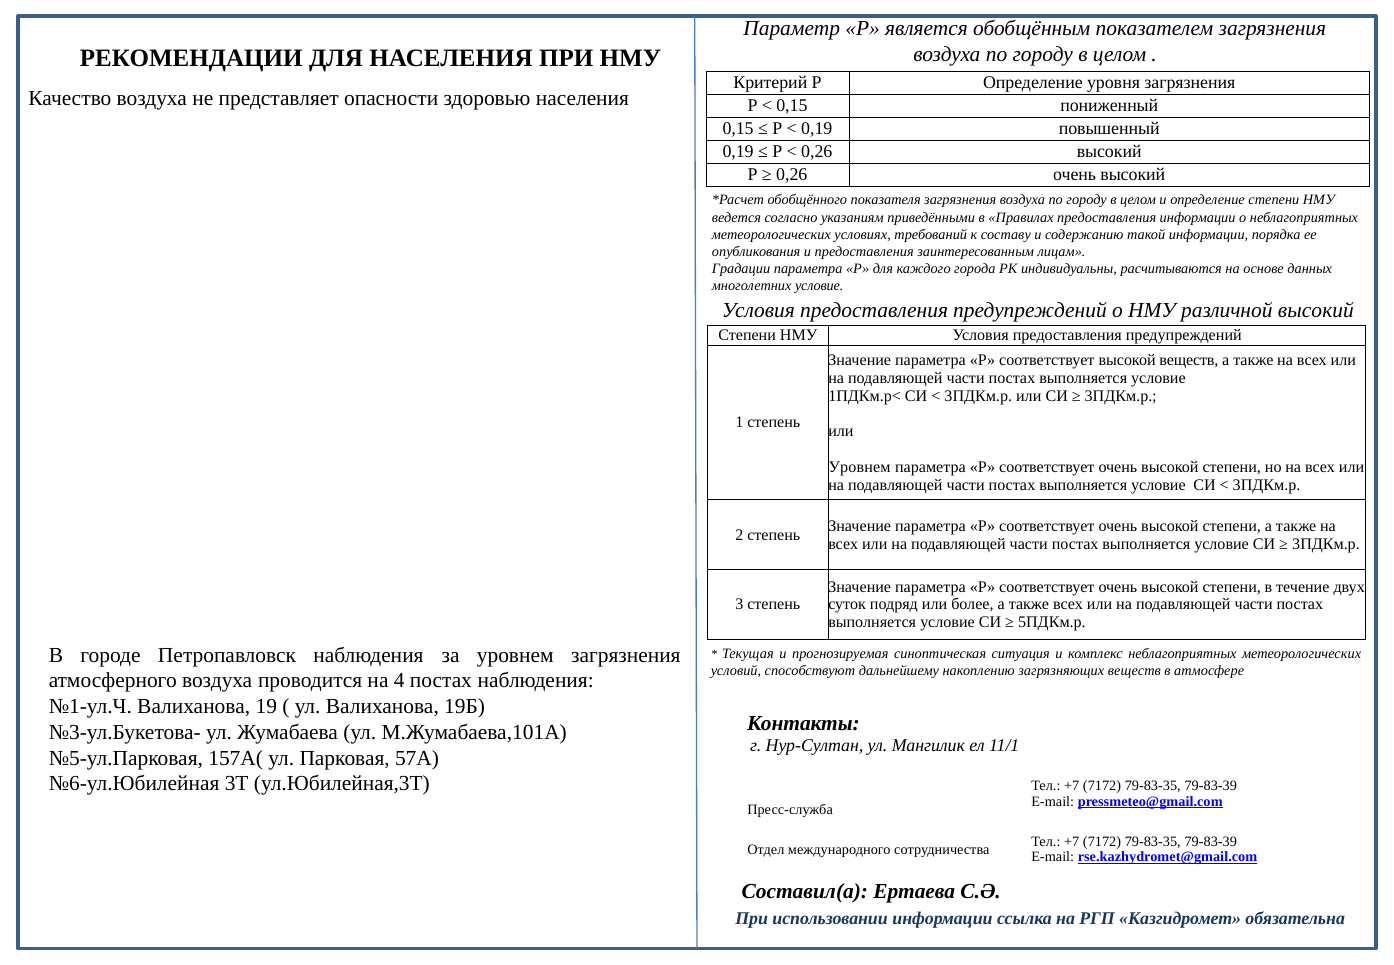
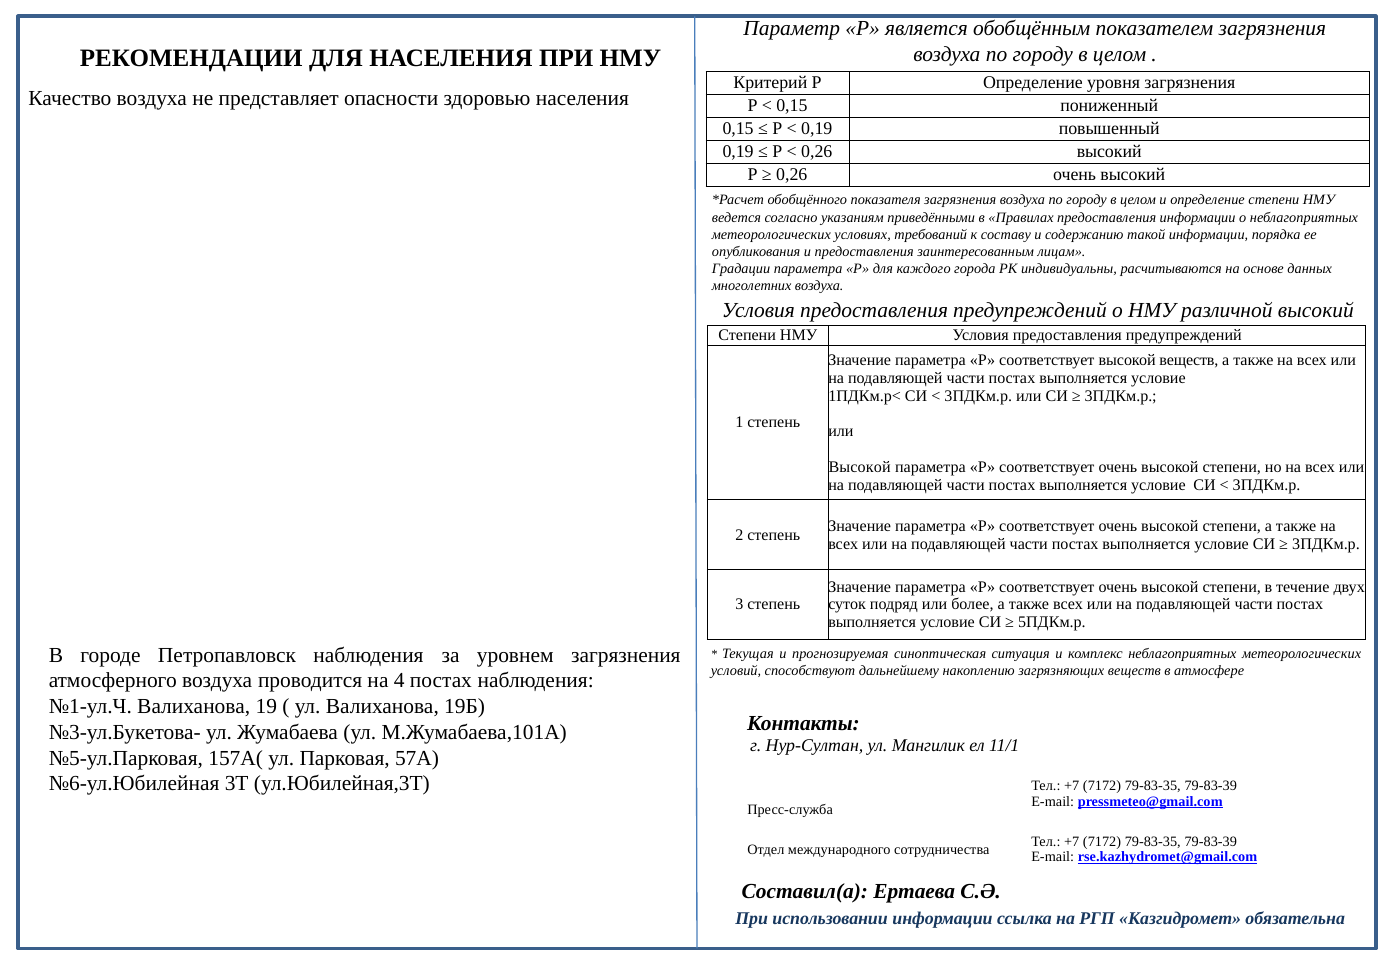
многолетних условие: условие -> воздуха
Уровнем at (860, 467): Уровнем -> Высокой
